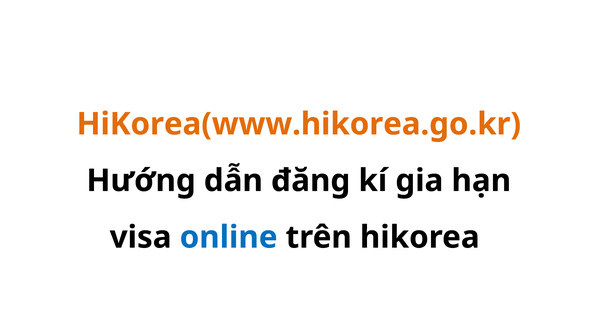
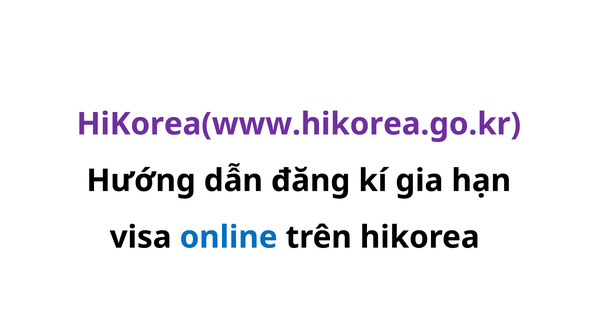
HiKorea(www.hikorea.go.kr colour: orange -> purple
